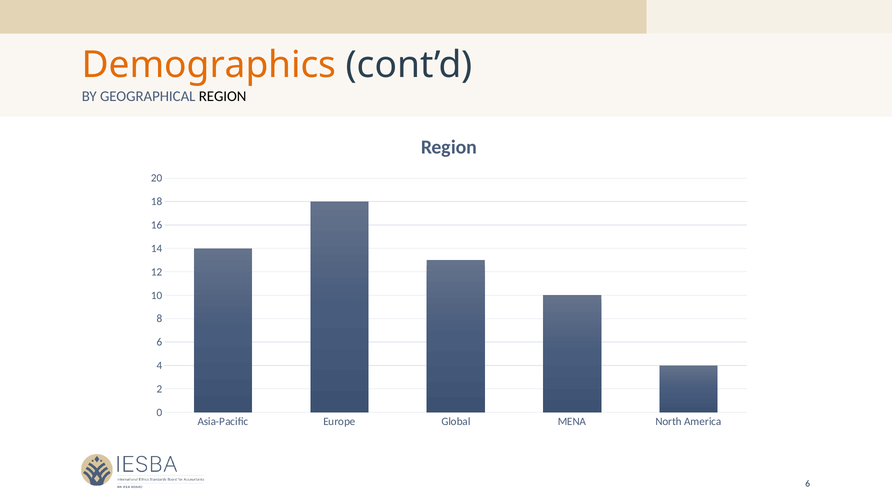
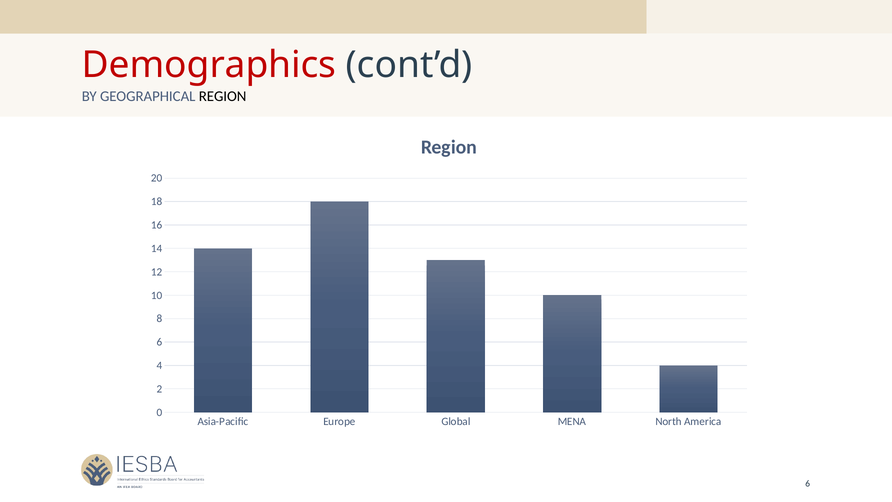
Demographics colour: orange -> red
